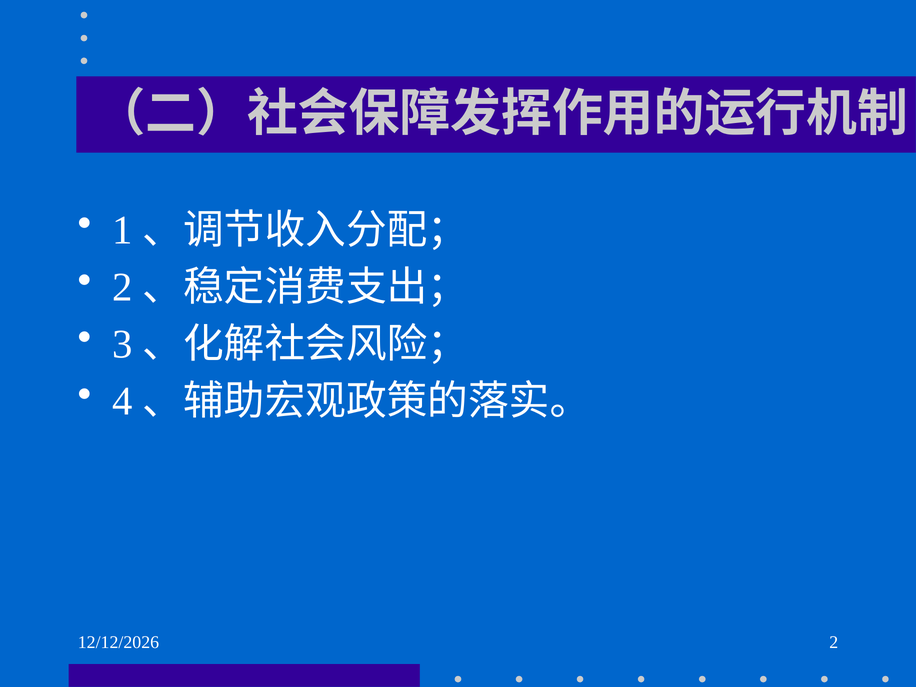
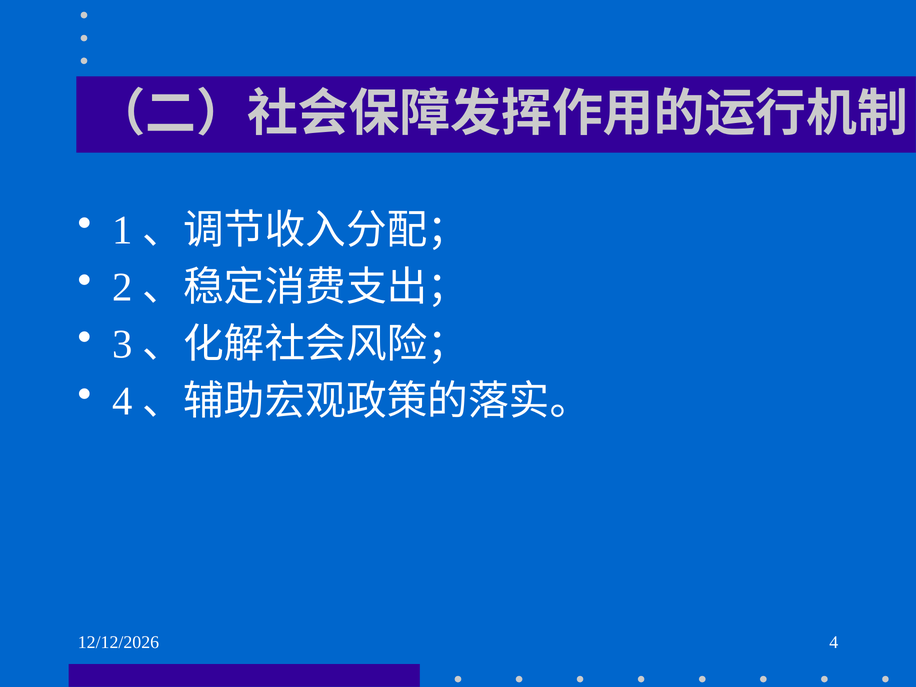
2 at (834, 642): 2 -> 4
